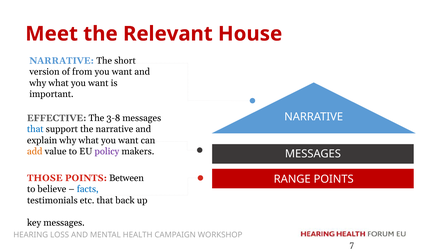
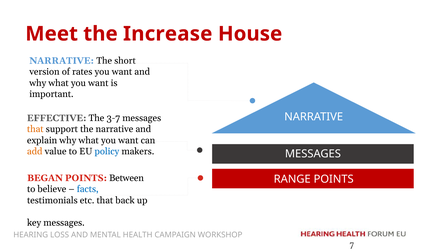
Relevant: Relevant -> Increase
from: from -> rates
3-8: 3-8 -> 3-7
that at (35, 129) colour: blue -> orange
policy colour: purple -> blue
THOSE: THOSE -> BEGAN
